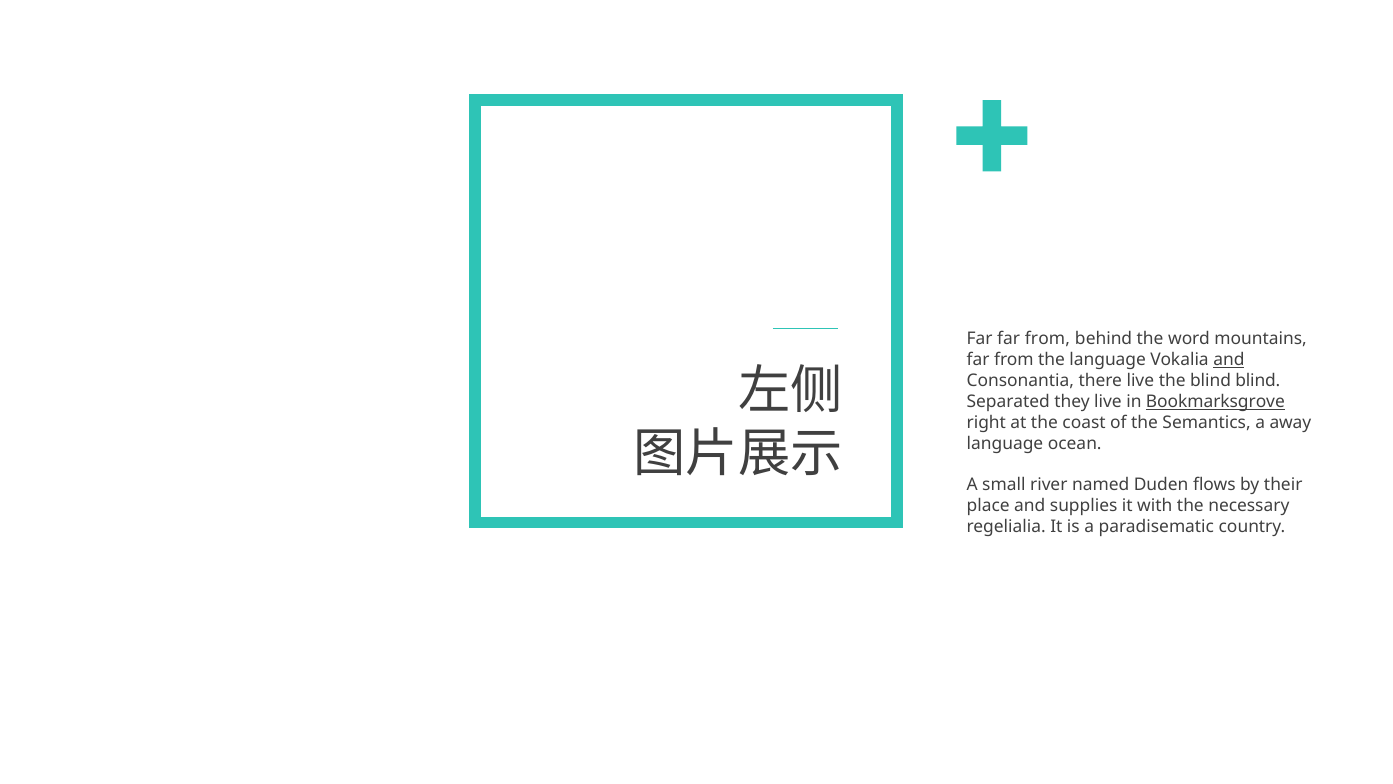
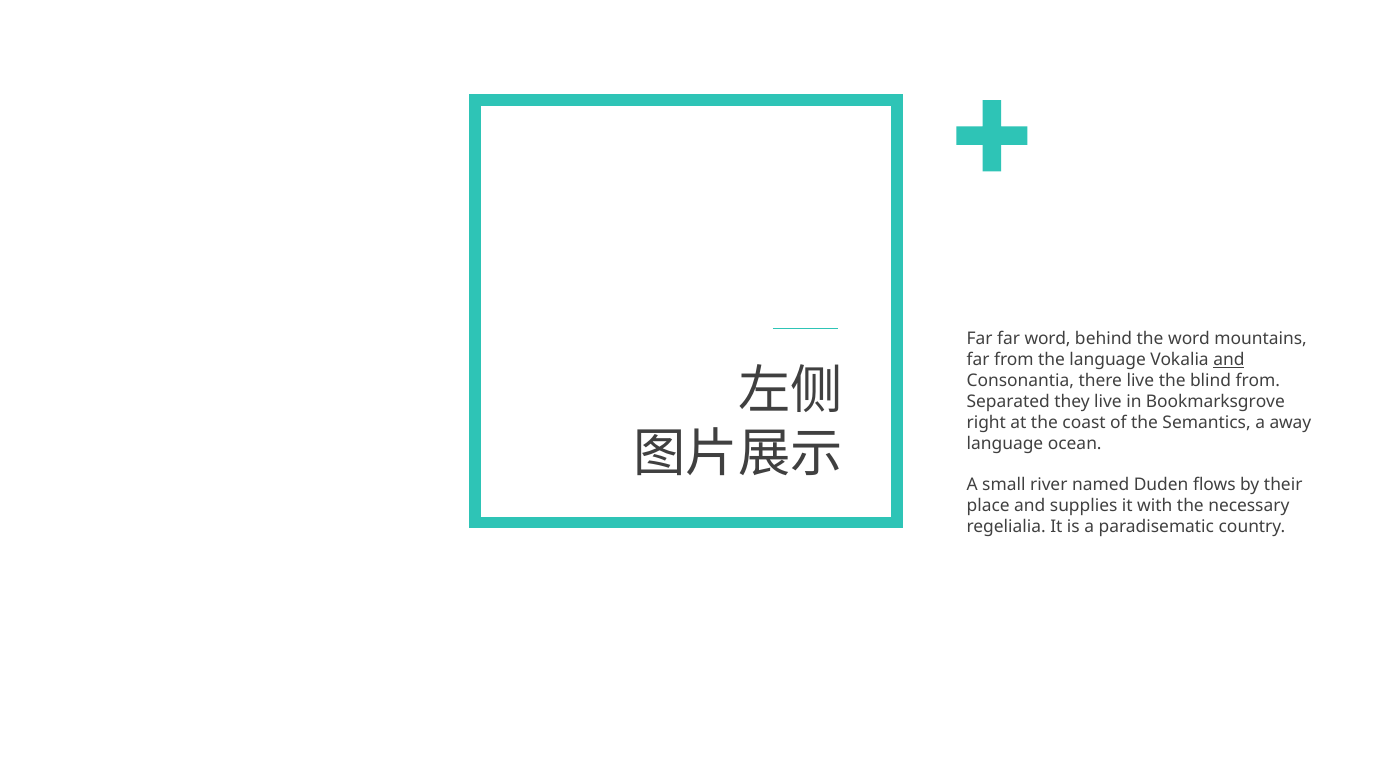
Far far from: from -> word
blind blind: blind -> from
Bookmarksgrove underline: present -> none
